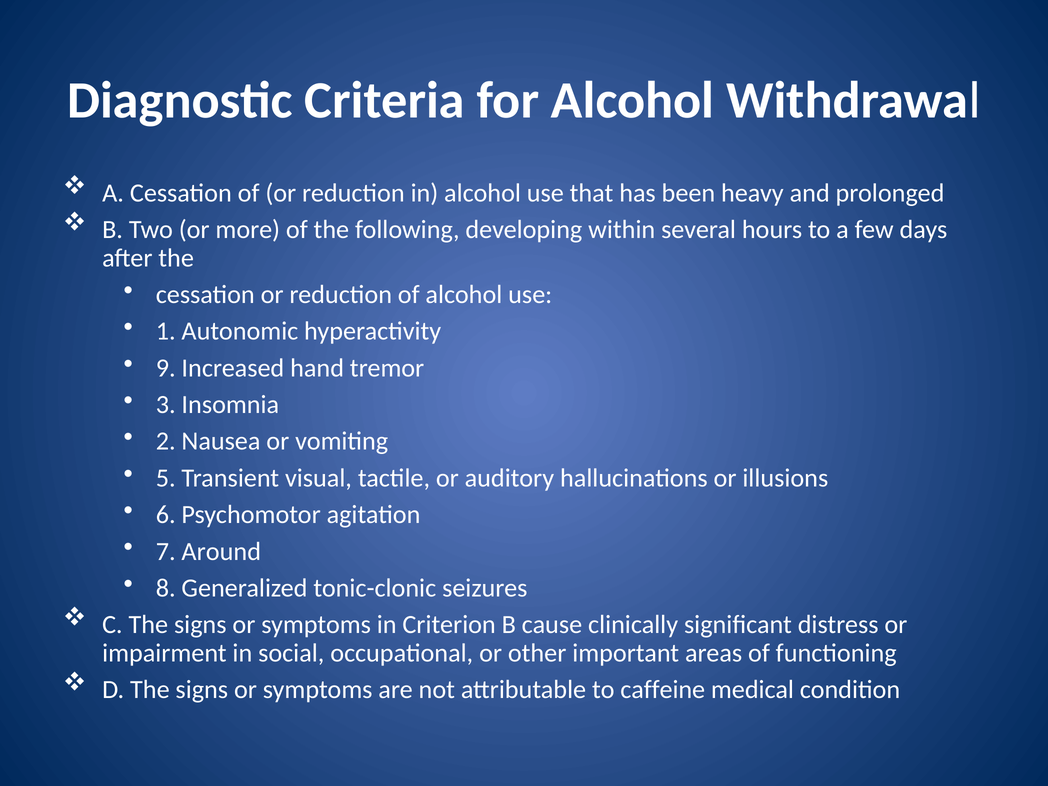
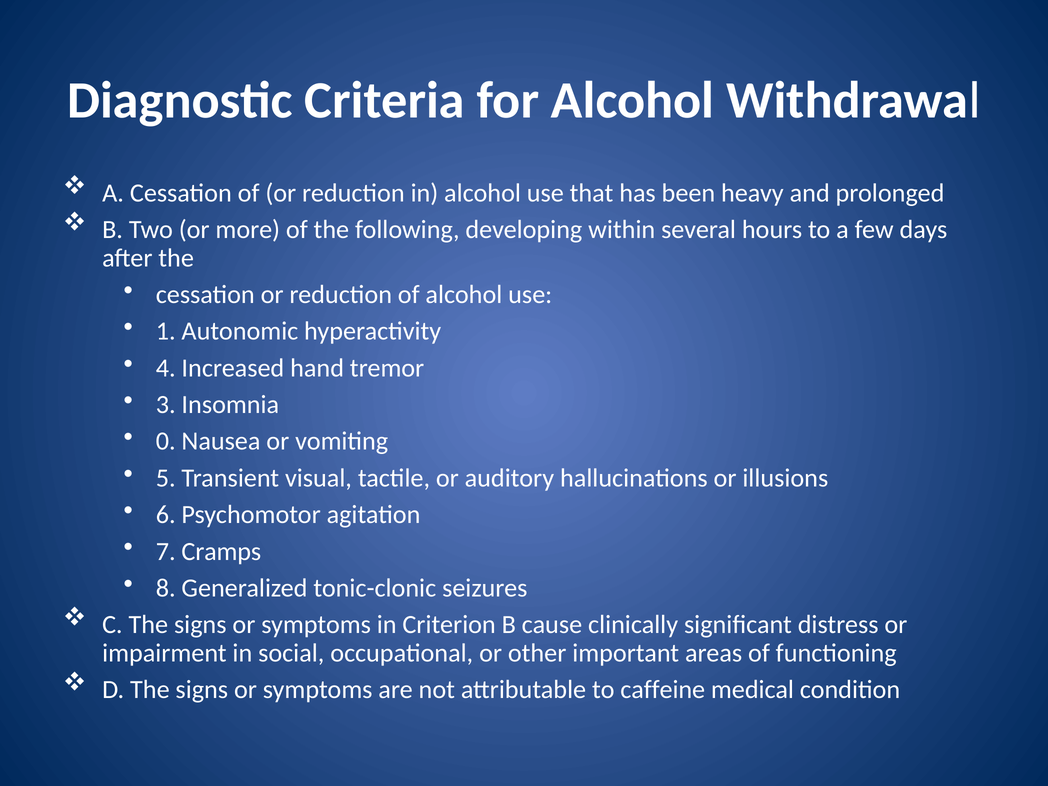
9: 9 -> 4
2: 2 -> 0
Around: Around -> Cramps
